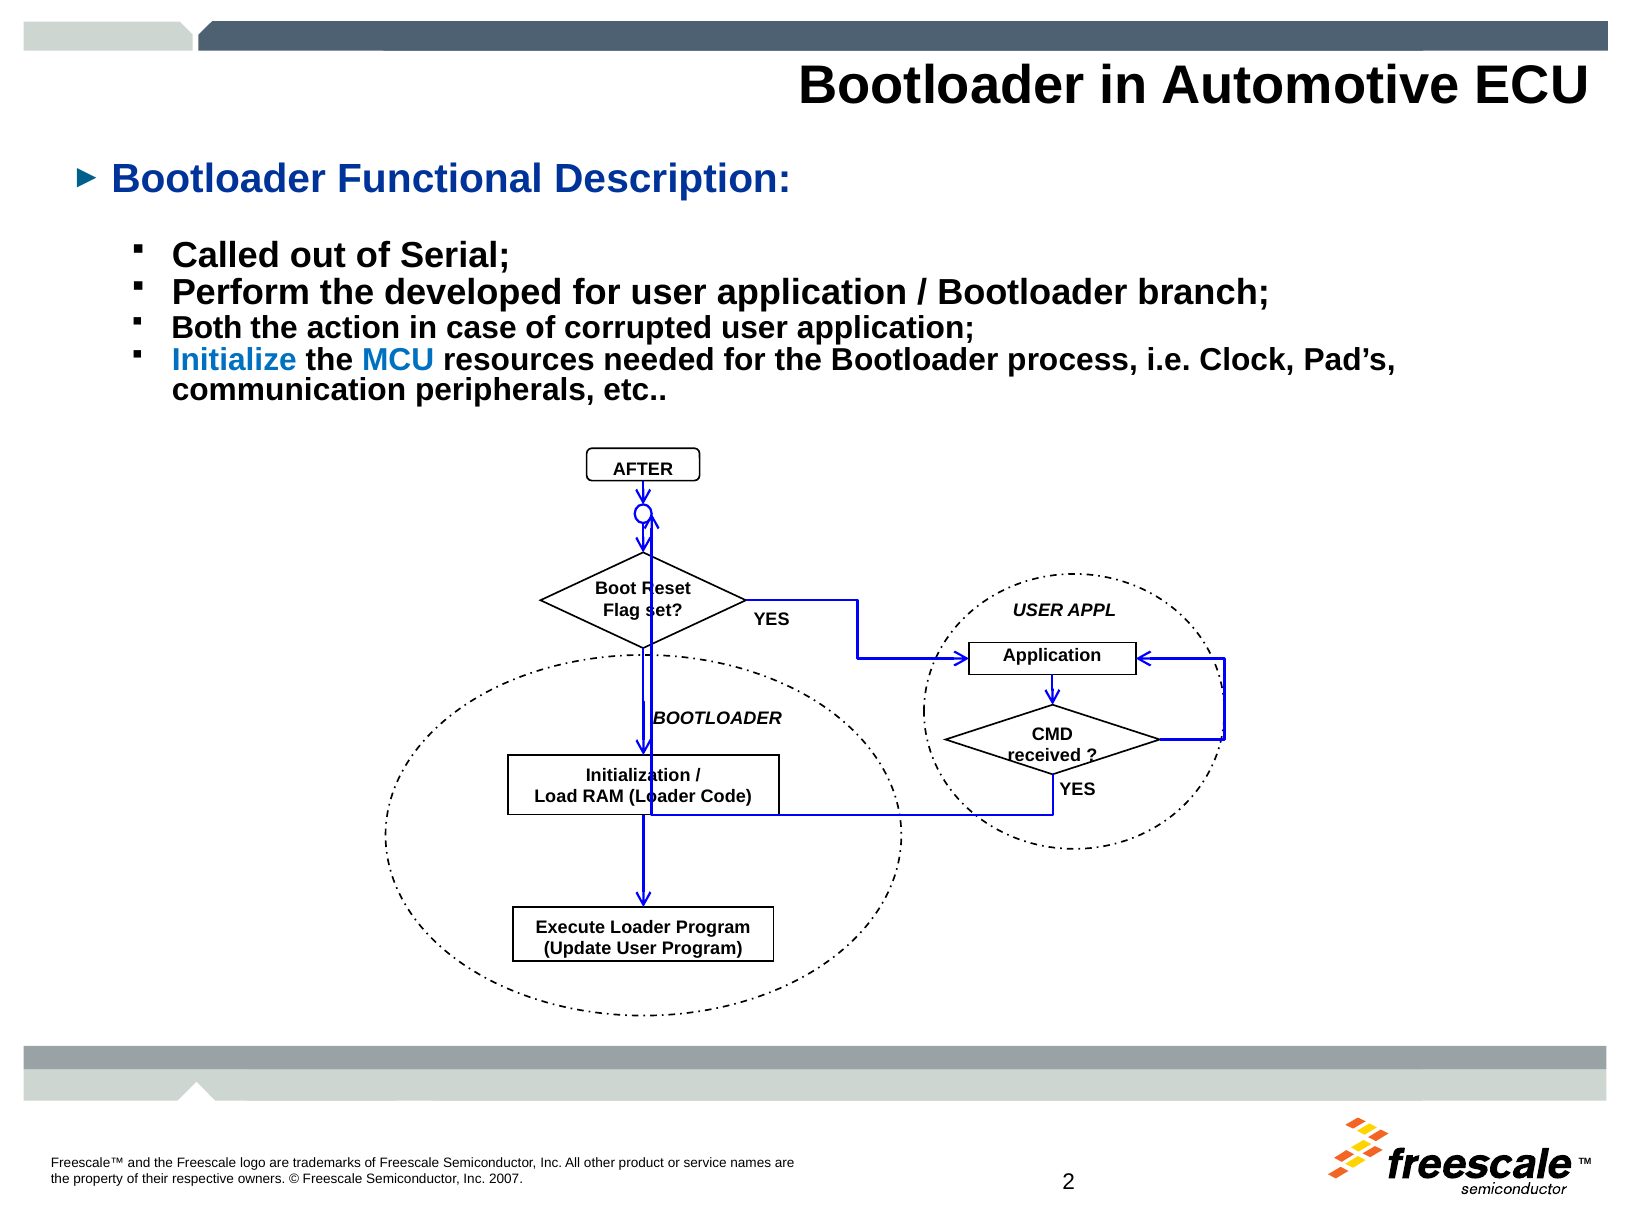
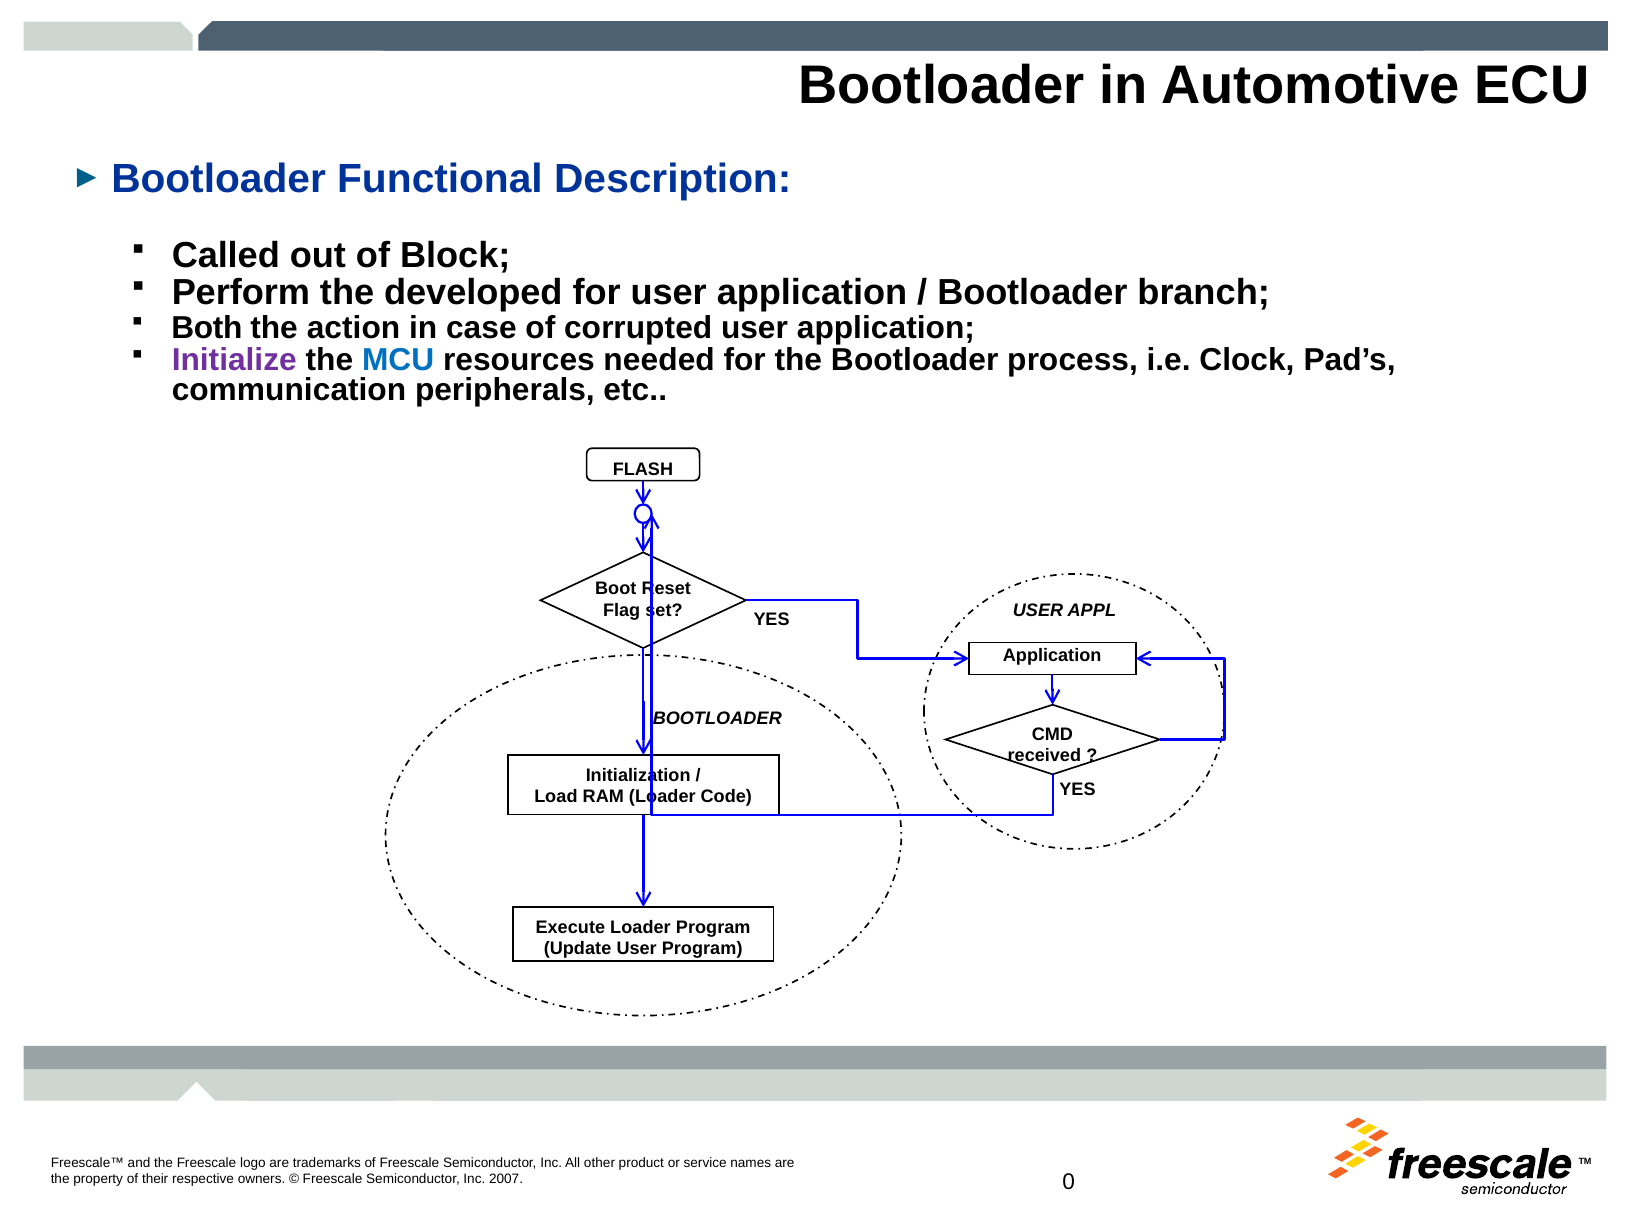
Serial: Serial -> Block
Initialize colour: blue -> purple
AFTER: AFTER -> FLASH
2: 2 -> 0
